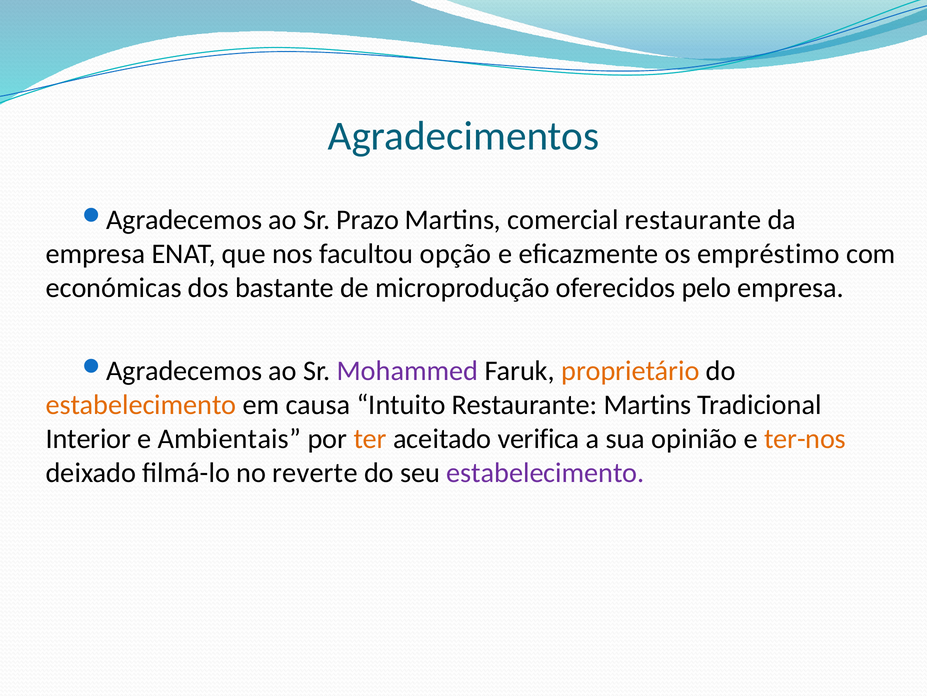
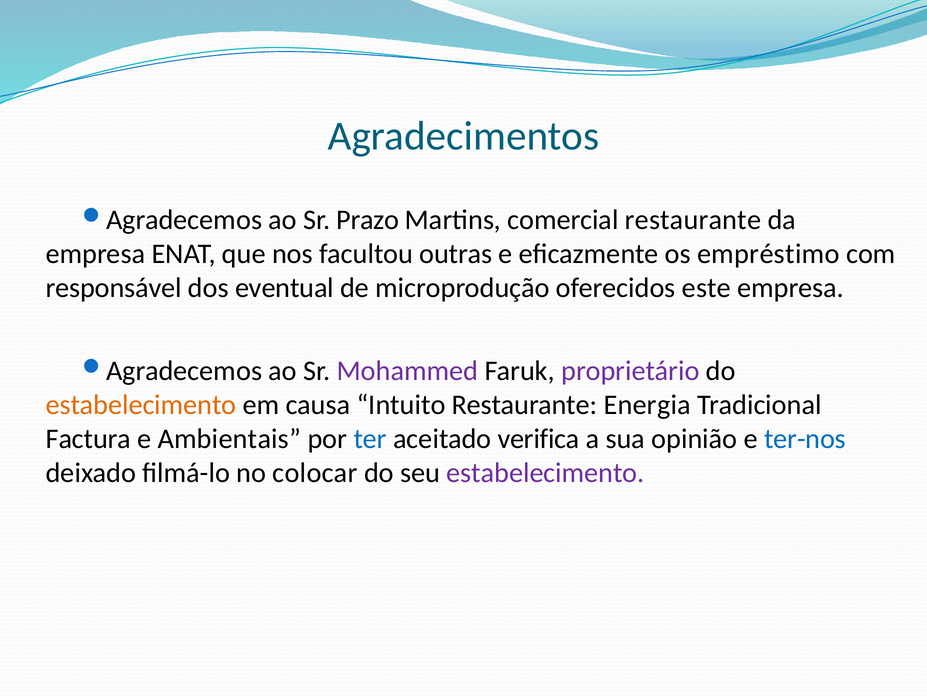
opção: opção -> outras
económicas: económicas -> responsável
bastante: bastante -> eventual
pelo: pelo -> este
proprietário colour: orange -> purple
Restaurante Martins: Martins -> Energia
Interior: Interior -> Factura
ter colour: orange -> blue
ter-nos colour: orange -> blue
reverte: reverte -> colocar
